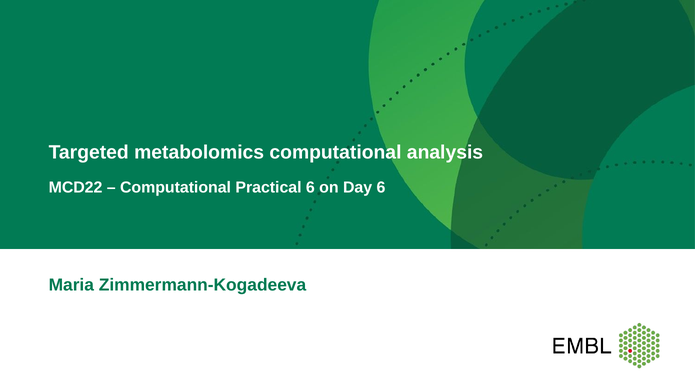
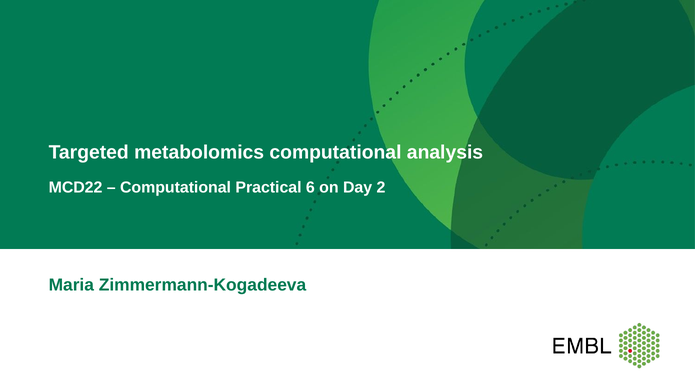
Day 6: 6 -> 2
